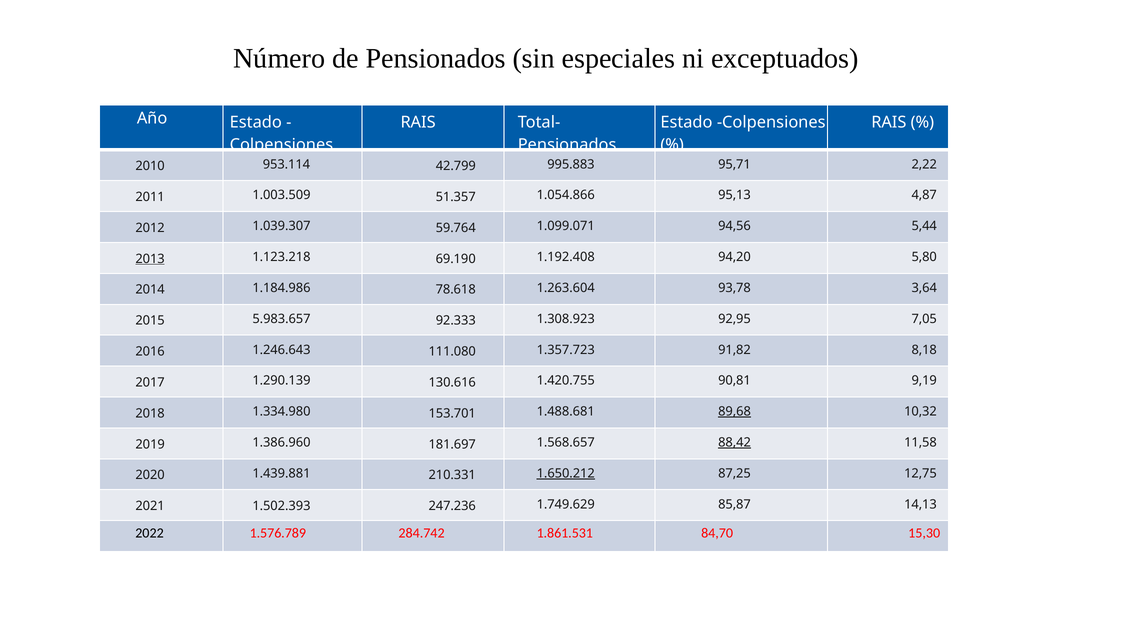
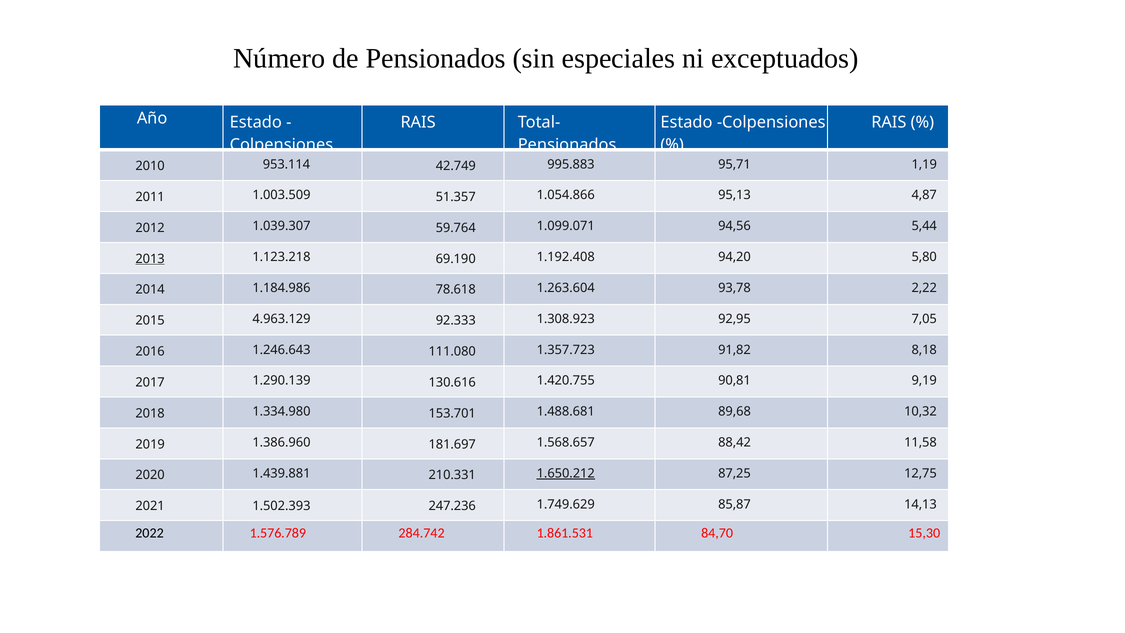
42.799: 42.799 -> 42.749
2,22: 2,22 -> 1,19
3,64: 3,64 -> 2,22
5.983.657: 5.983.657 -> 4.963.129
89,68 underline: present -> none
88,42 underline: present -> none
